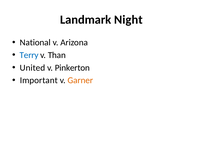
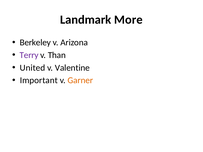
Night: Night -> More
National: National -> Berkeley
Terry colour: blue -> purple
Pinkerton: Pinkerton -> Valentine
